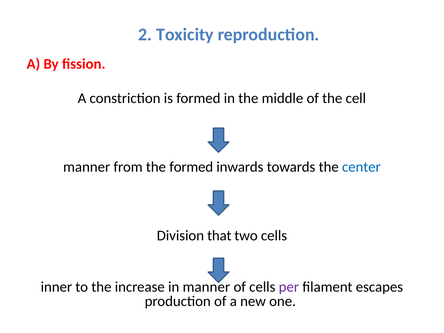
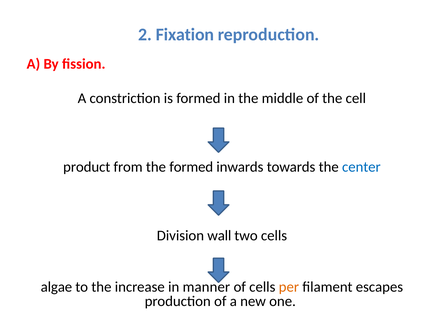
Toxicity: Toxicity -> Fixation
manner at (87, 167): manner -> product
that: that -> wall
inner: inner -> algae
per colour: purple -> orange
